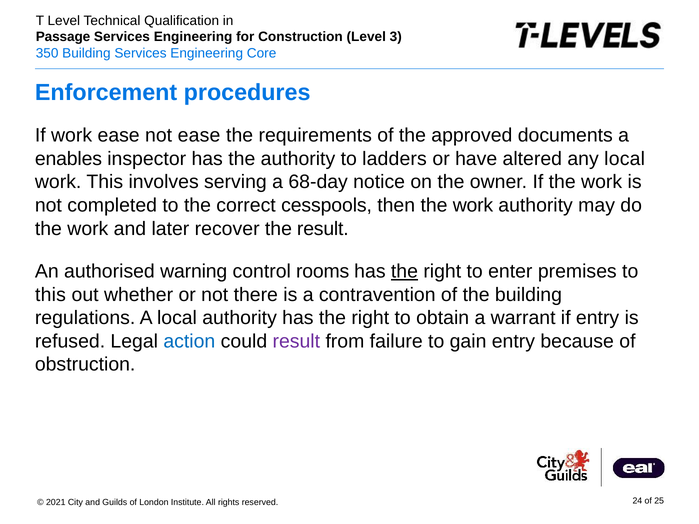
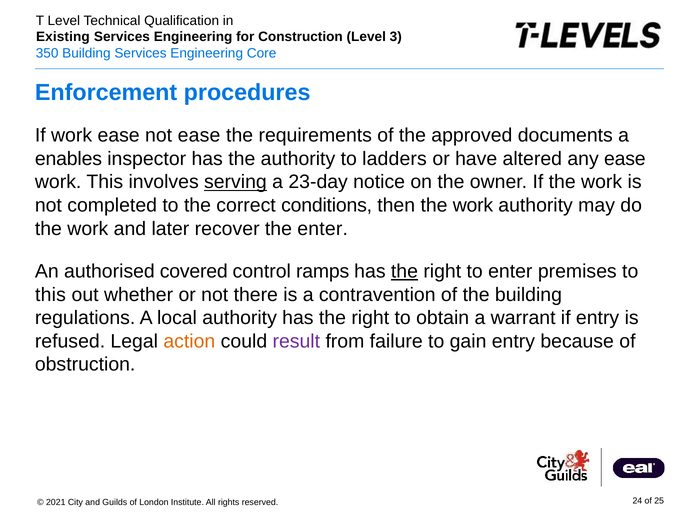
Passage: Passage -> Existing
any local: local -> ease
serving underline: none -> present
68-day: 68-day -> 23-day
cesspools: cesspools -> conditions
the result: result -> enter
warning: warning -> covered
rooms: rooms -> ramps
action colour: blue -> orange
